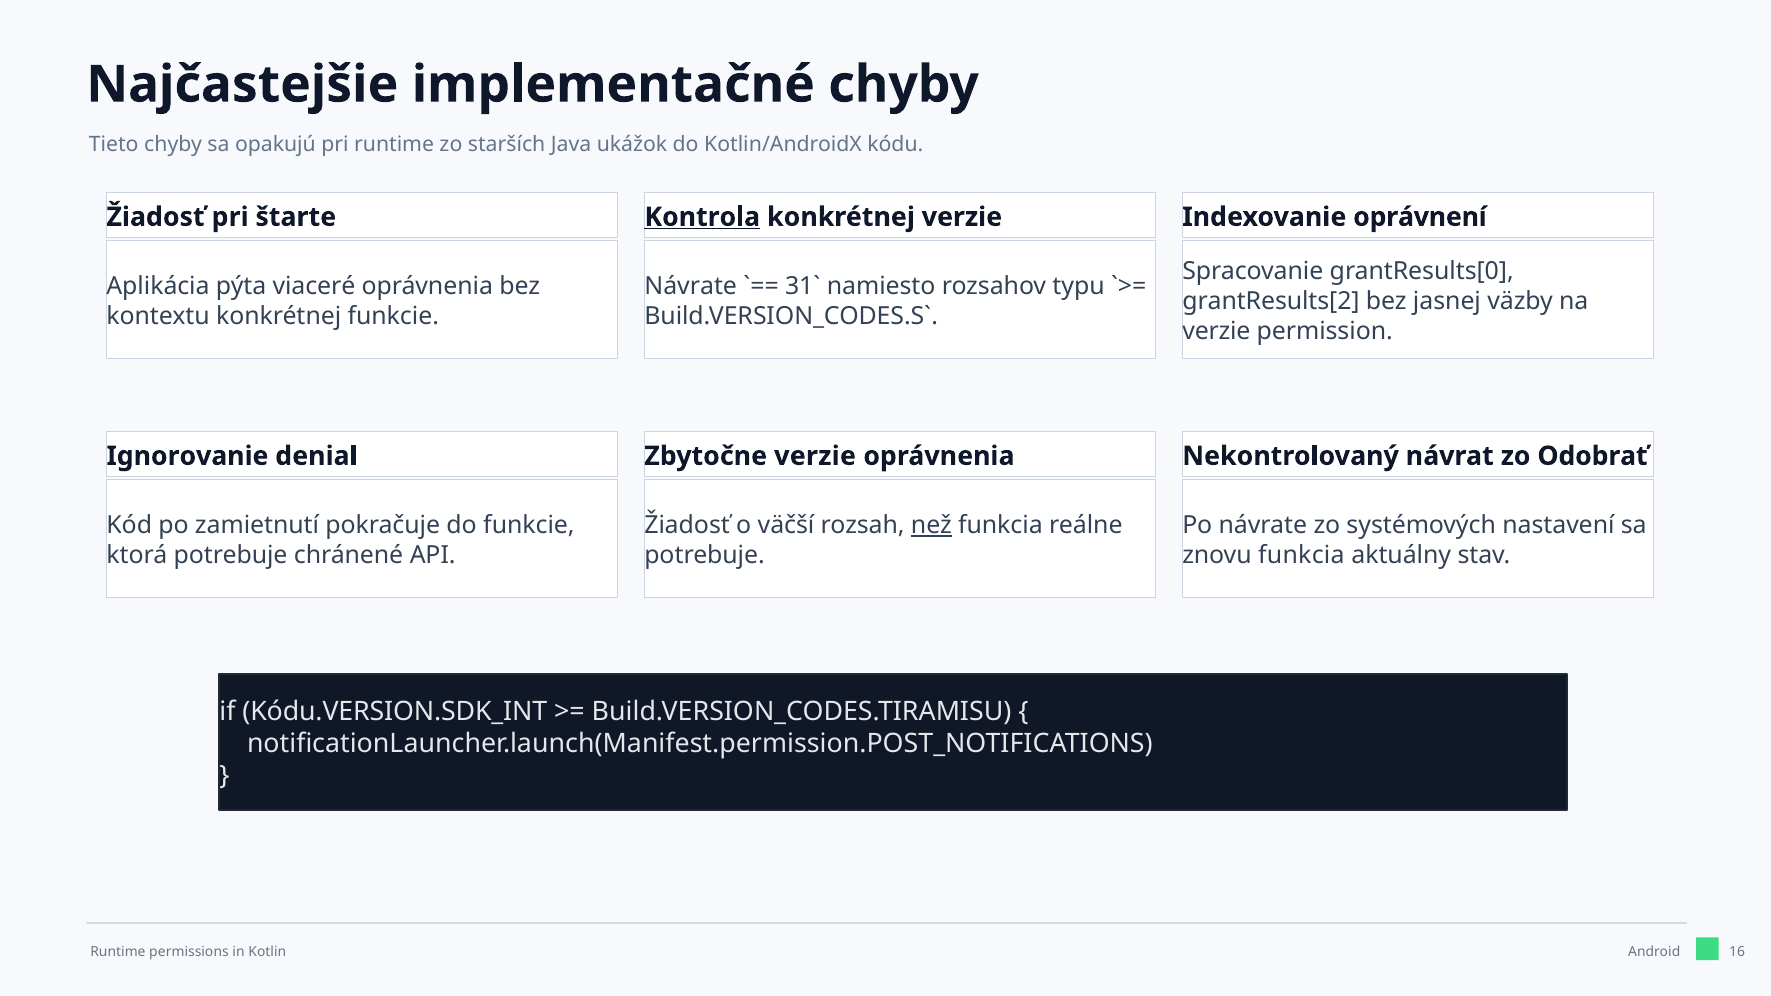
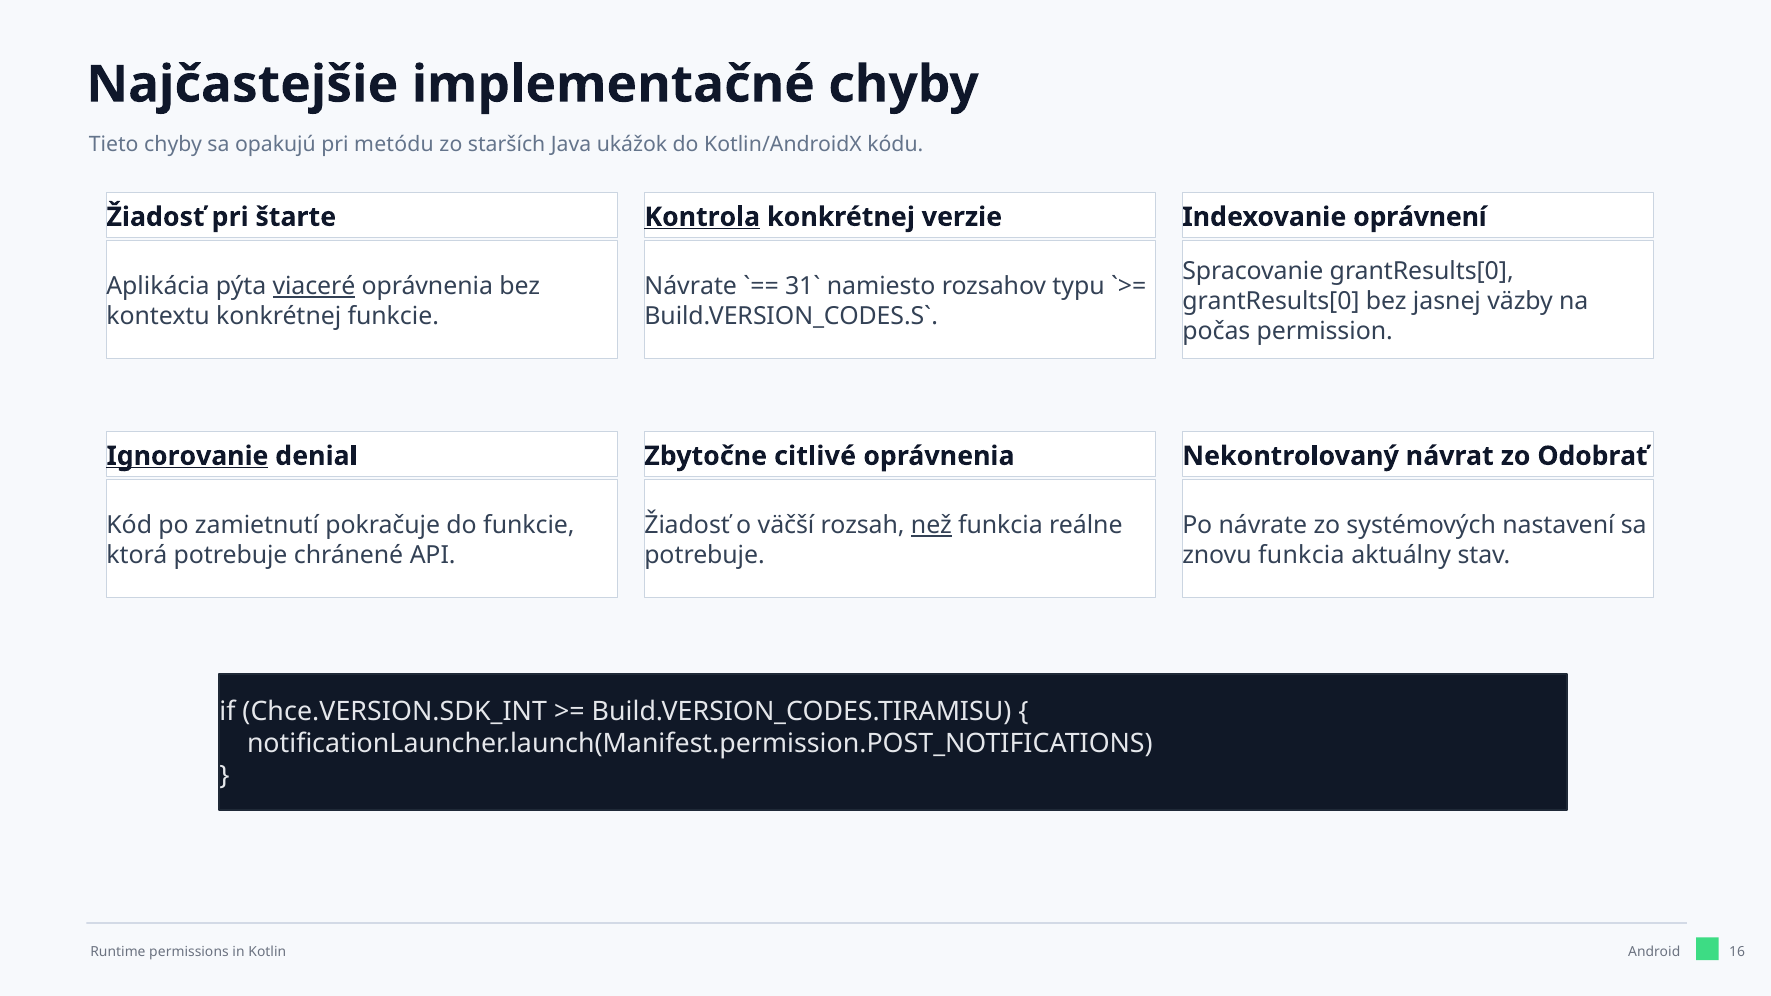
pri runtime: runtime -> metódu
viaceré underline: none -> present
grantResults[2 at (1271, 301): grantResults[2 -> grantResults[0
verzie at (1216, 331): verzie -> počas
Ignorovanie underline: none -> present
Zbytočne verzie: verzie -> citlivé
Kódu.VERSION.SDK_INT: Kódu.VERSION.SDK_INT -> Chce.VERSION.SDK_INT
